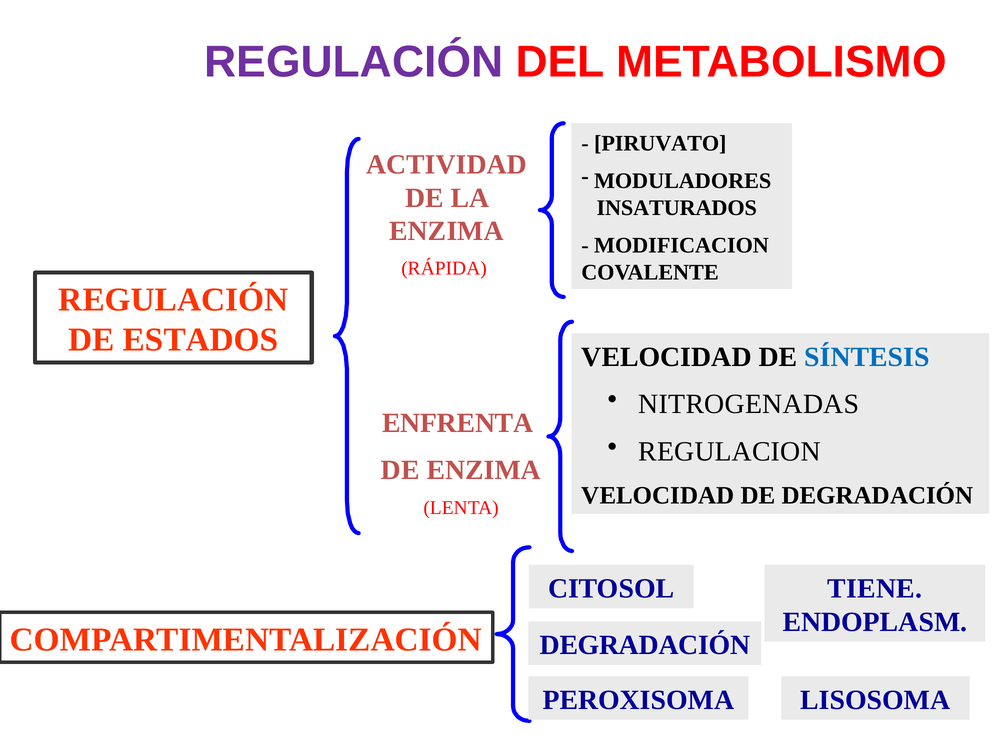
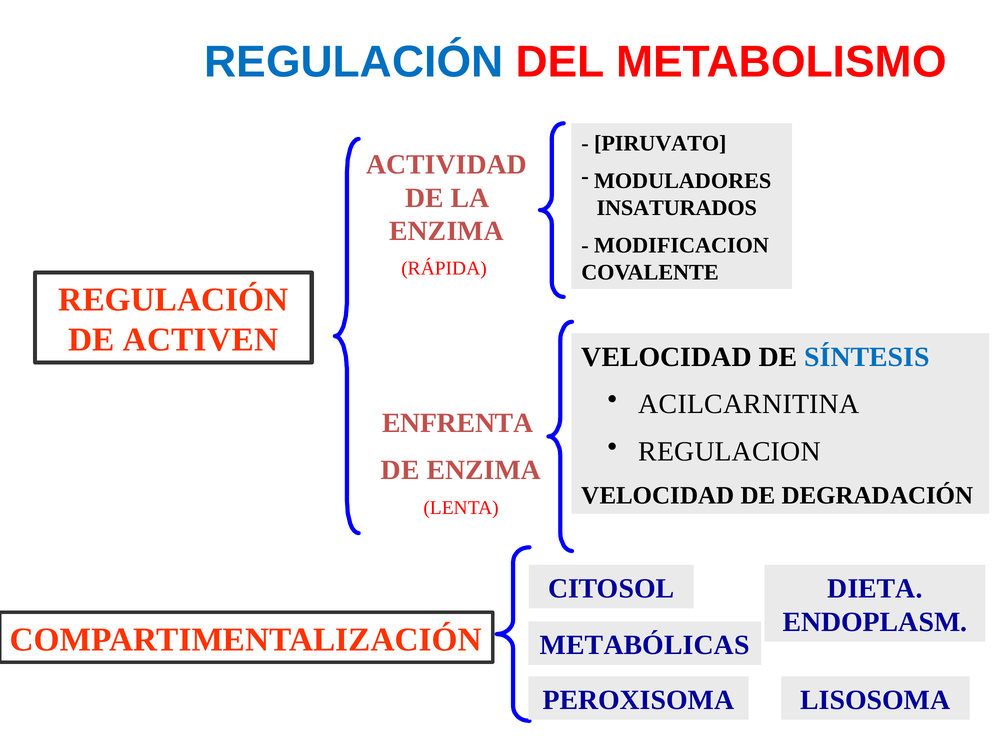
REGULACIÓN at (354, 62) colour: purple -> blue
ESTADOS: ESTADOS -> ACTIVEN
NITROGENADAS: NITROGENADAS -> ACILCARNITINA
TIENE: TIENE -> DIETA
DEGRADACIÓN at (645, 645): DEGRADACIÓN -> METABÓLICAS
